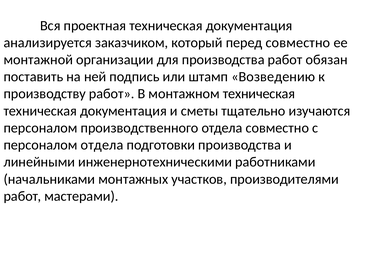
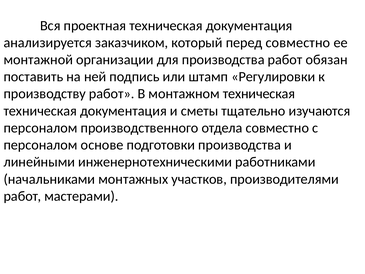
Возведению: Возведению -> Регулировки
персоналом отдела: отдела -> основе
